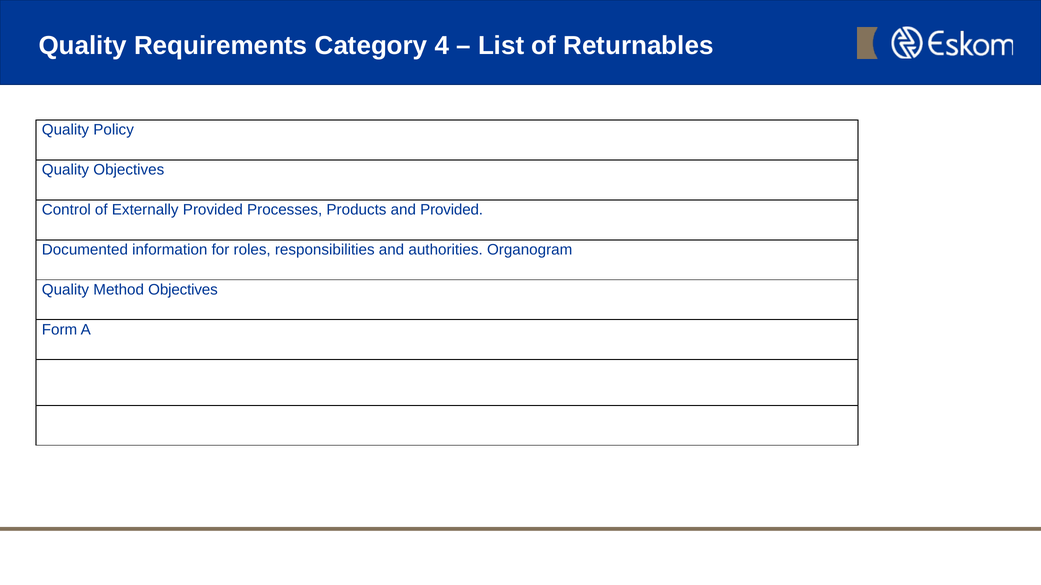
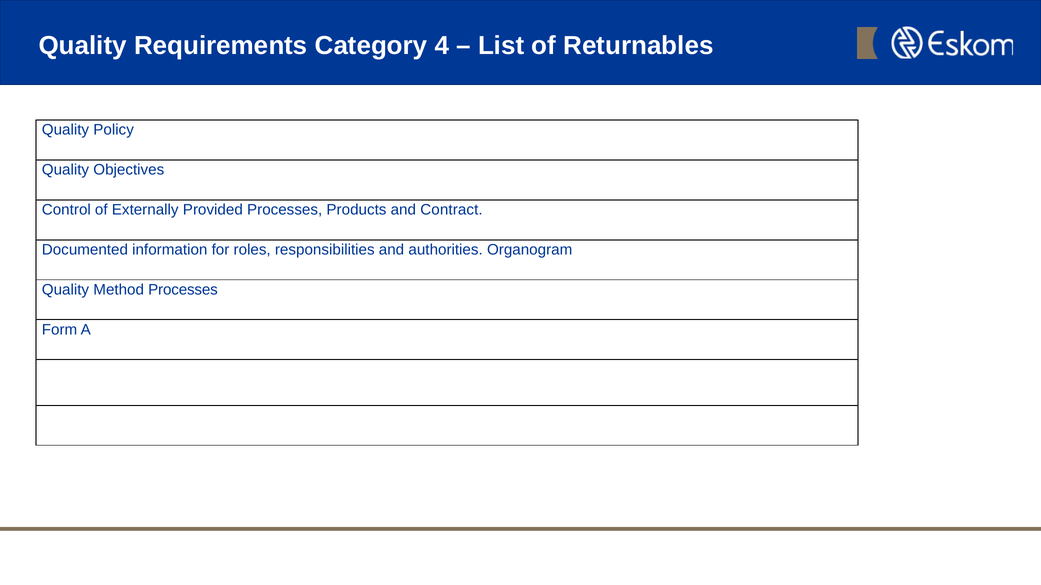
and Provided: Provided -> Contract
Method Objectives: Objectives -> Processes
